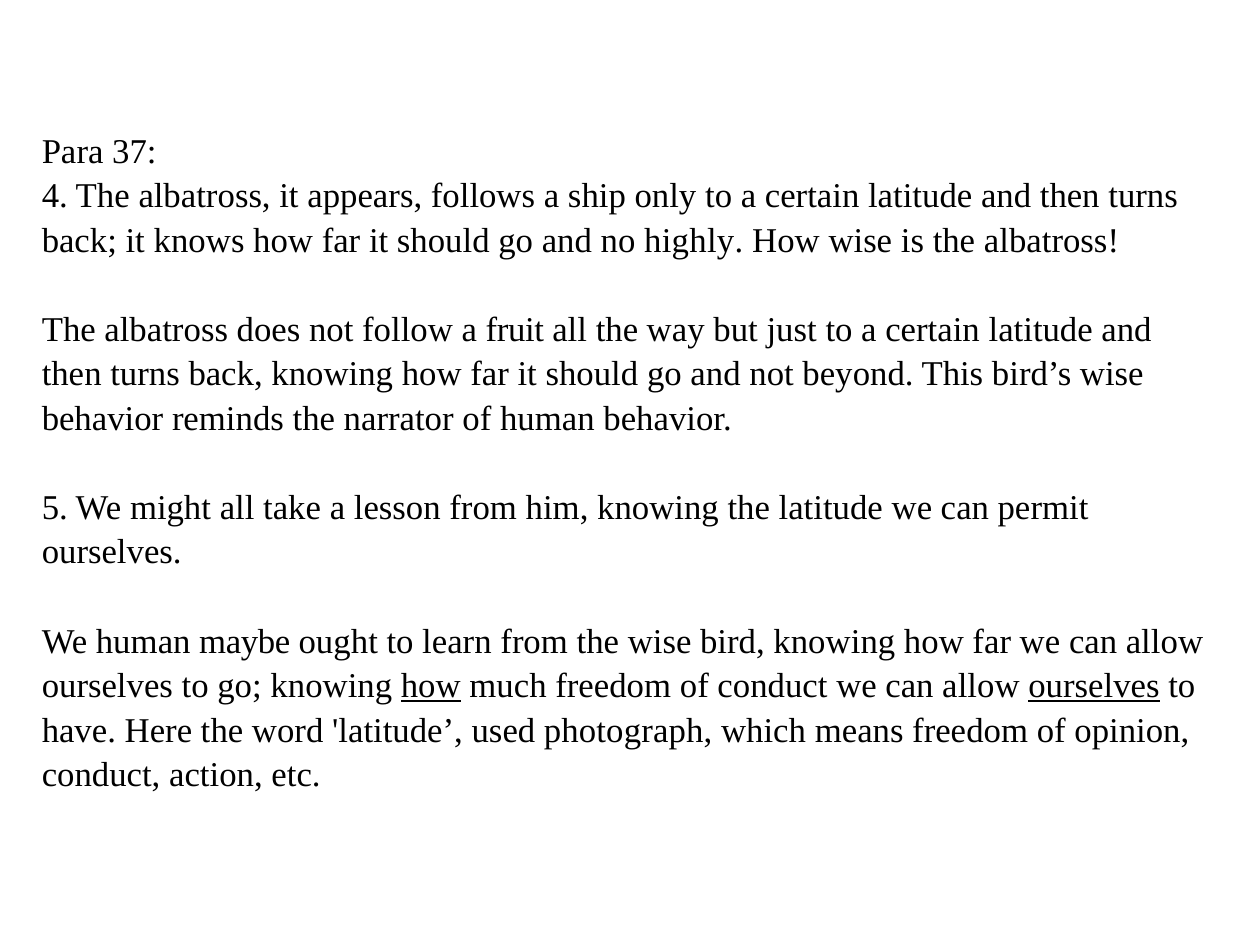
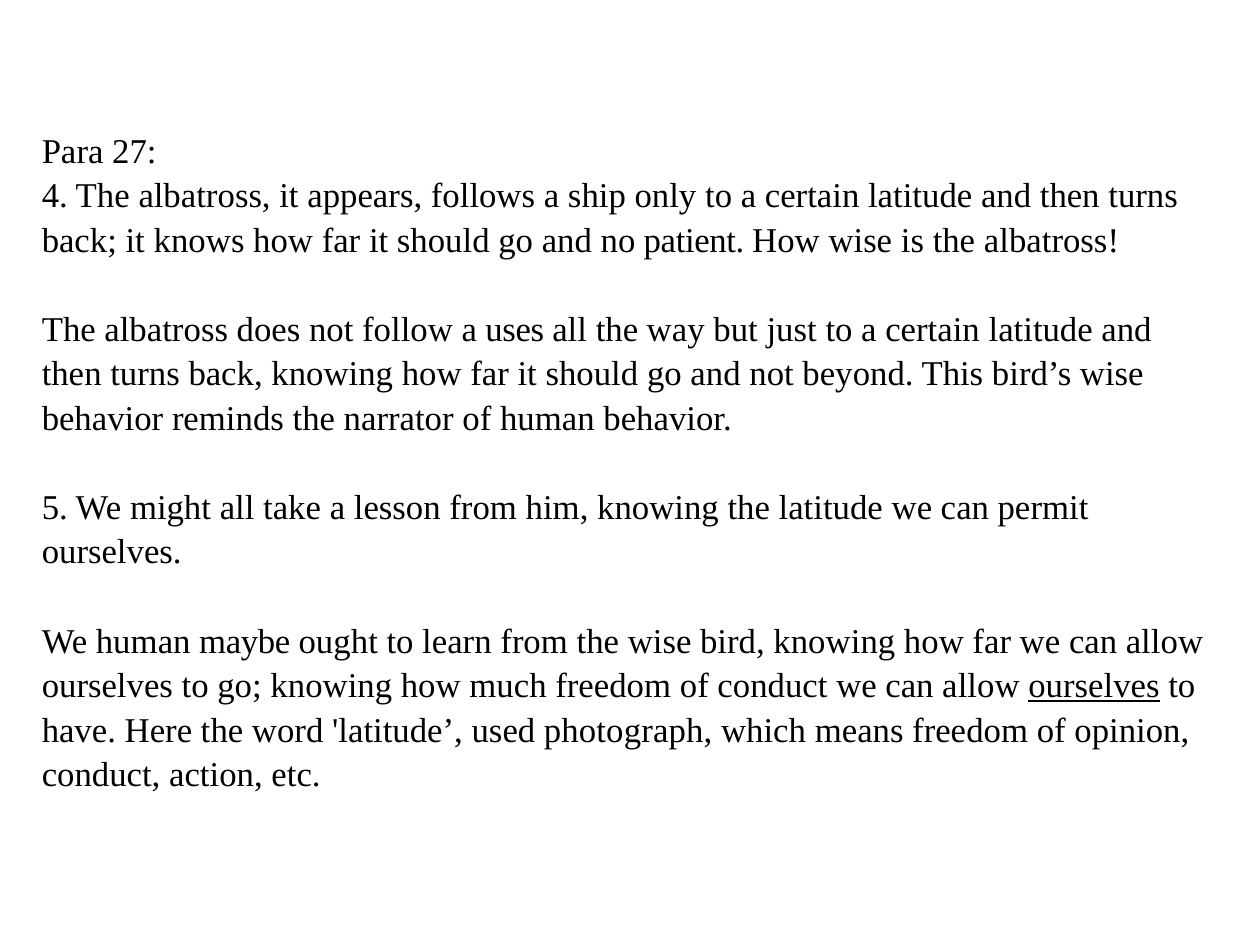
37: 37 -> 27
highly: highly -> patient
fruit: fruit -> uses
how at (431, 686) underline: present -> none
